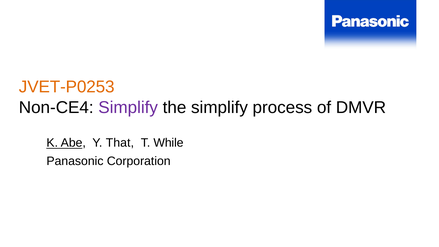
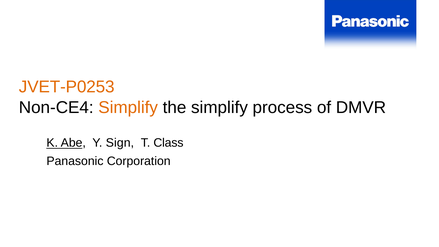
Simplify at (128, 107) colour: purple -> orange
That: That -> Sign
While: While -> Class
